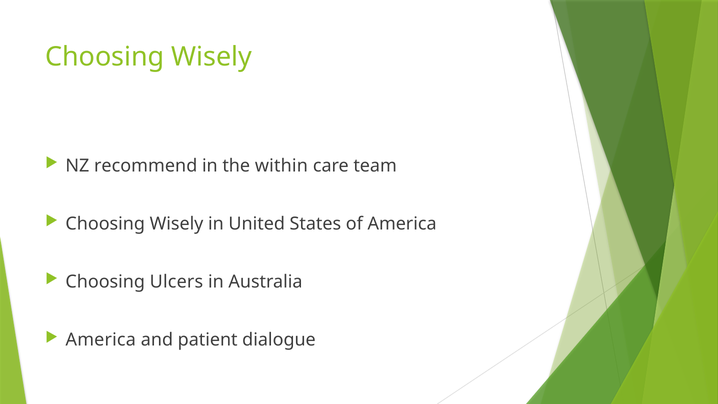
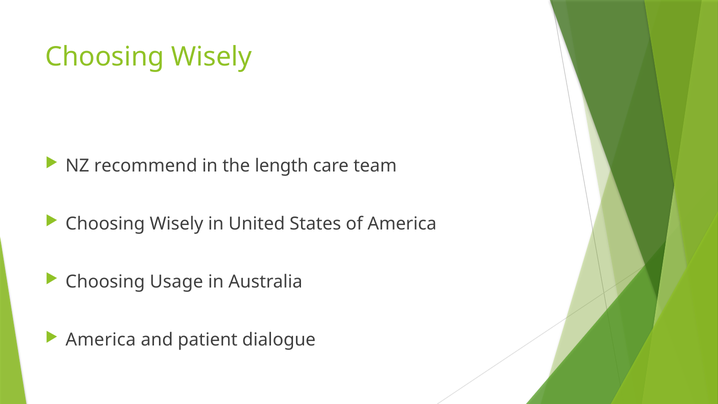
within: within -> length
Ulcers: Ulcers -> Usage
